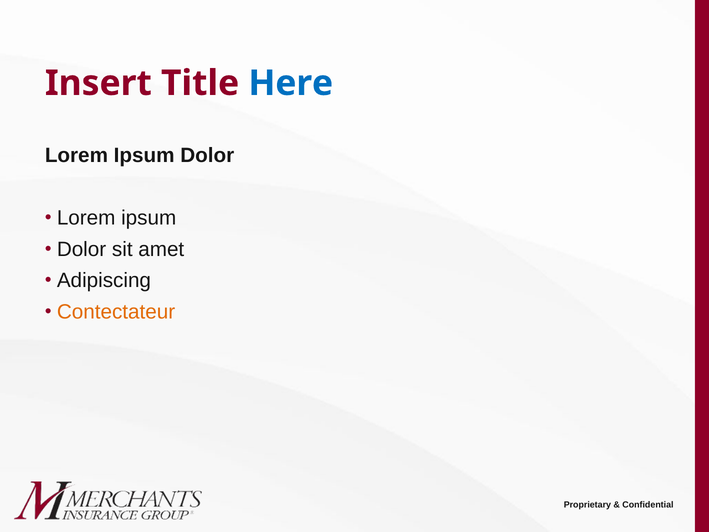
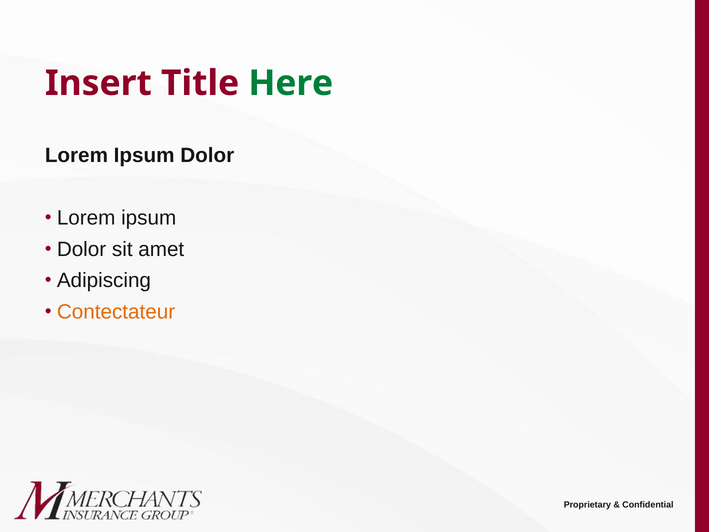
Here colour: blue -> green
